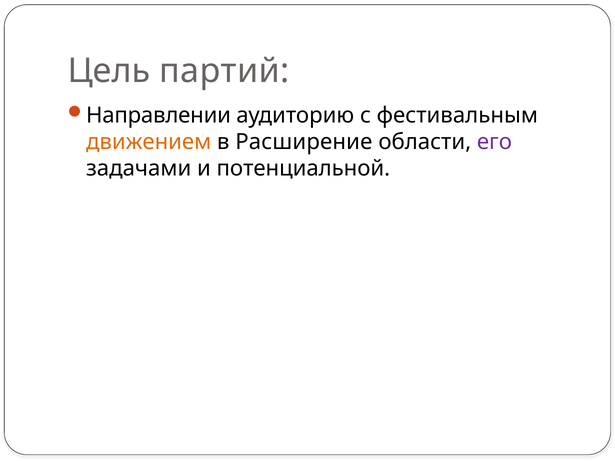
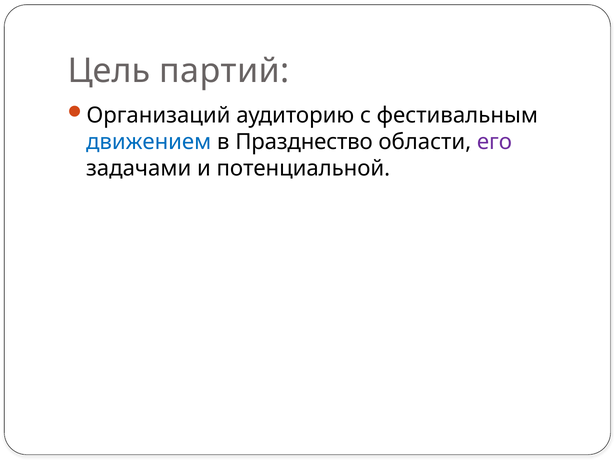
Направлении: Направлении -> Организаций
движением colour: orange -> blue
Расширение: Расширение -> Празднество
